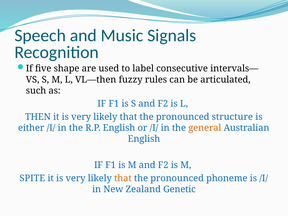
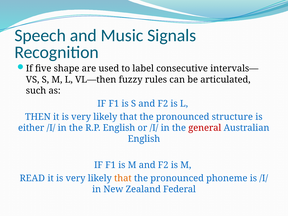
general colour: orange -> red
SPITE: SPITE -> READ
Genetic: Genetic -> Federal
